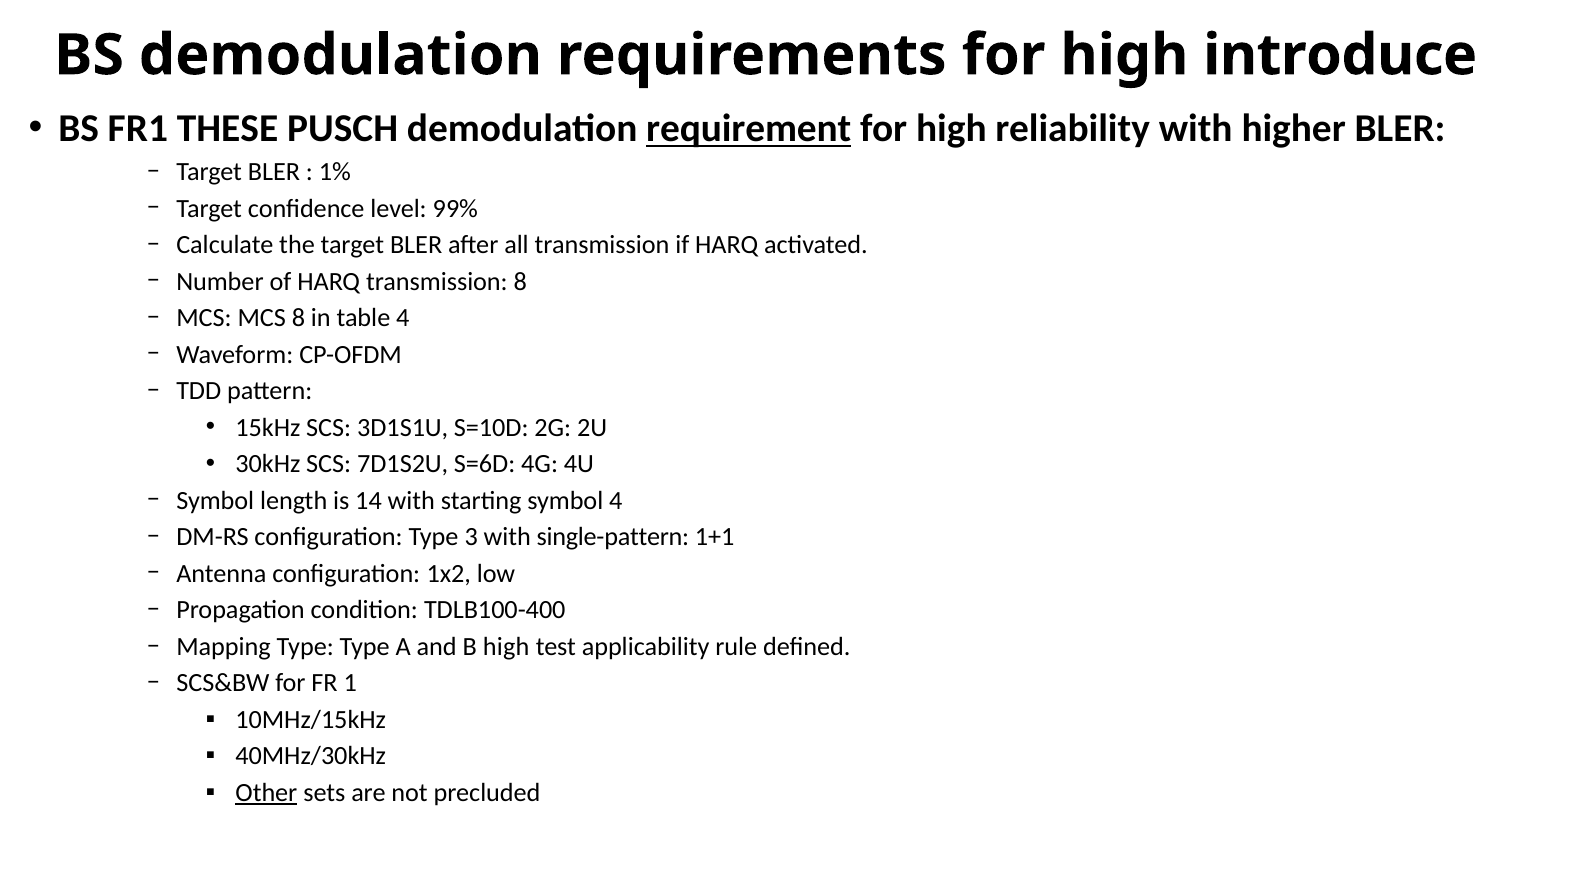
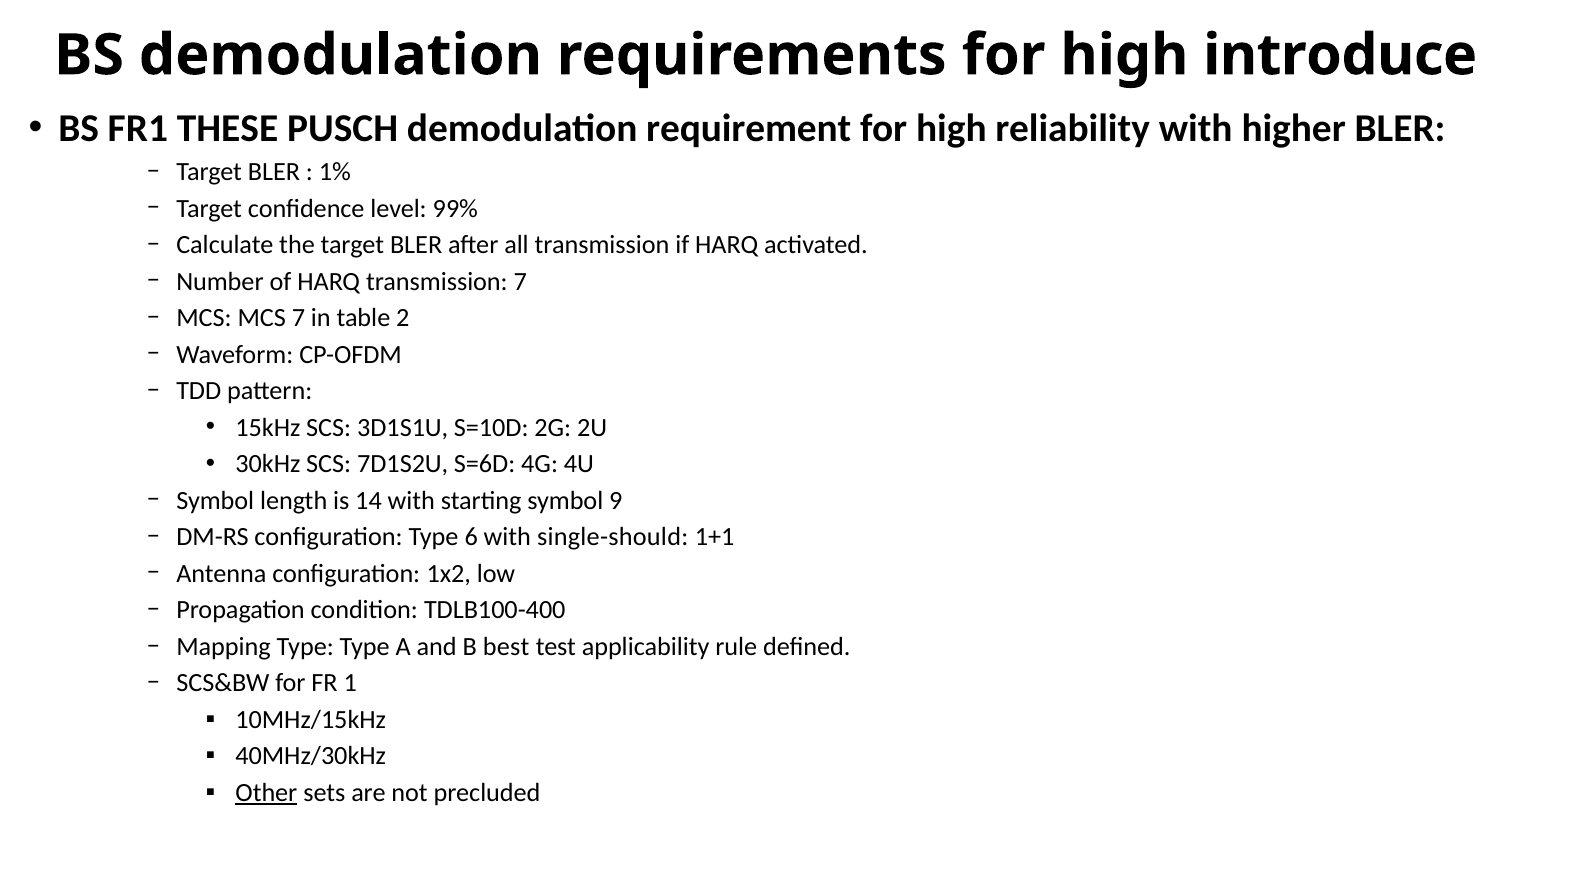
requirement underline: present -> none
transmission 8: 8 -> 7
MCS 8: 8 -> 7
table 4: 4 -> 2
symbol 4: 4 -> 9
3: 3 -> 6
single-pattern: single-pattern -> single-should
B high: high -> best
